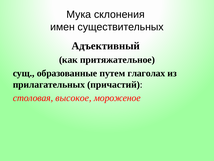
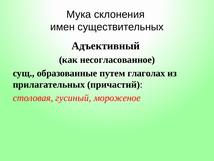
притяжательное: притяжательное -> несогласованное
высокое: высокое -> гусиный
